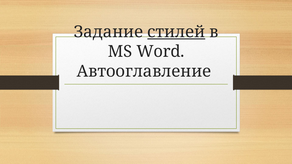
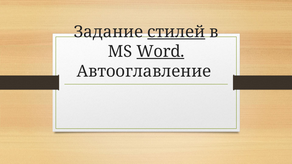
Word underline: none -> present
